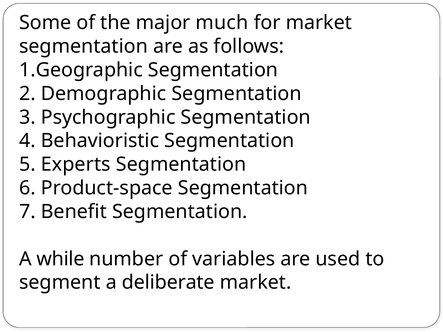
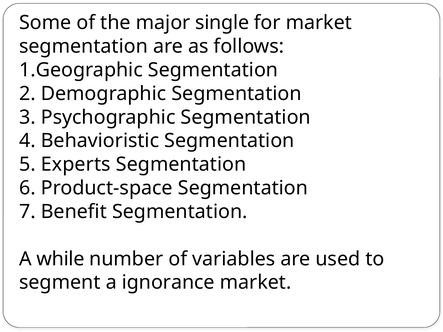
much: much -> single
deliberate: deliberate -> ignorance
